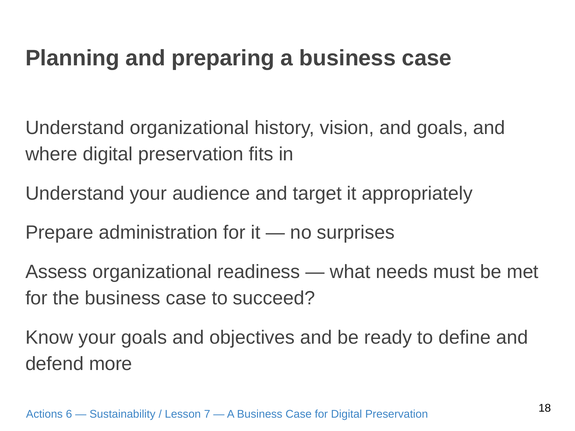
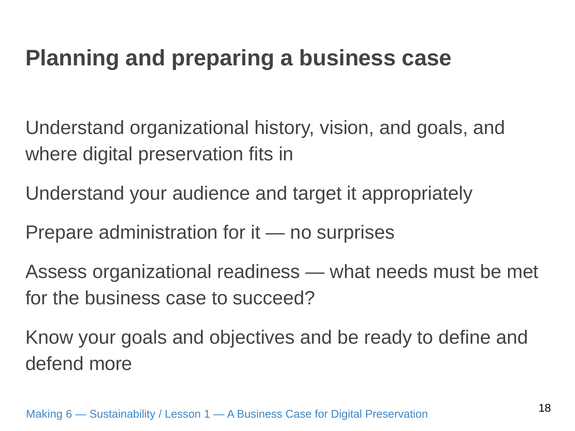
Actions: Actions -> Making
7: 7 -> 1
